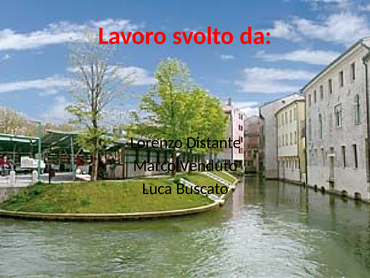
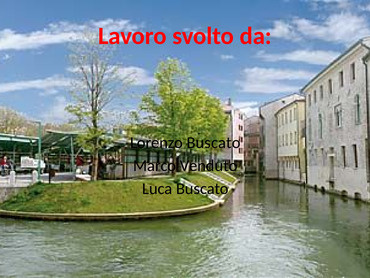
Lorenzo Distante: Distante -> Buscato
